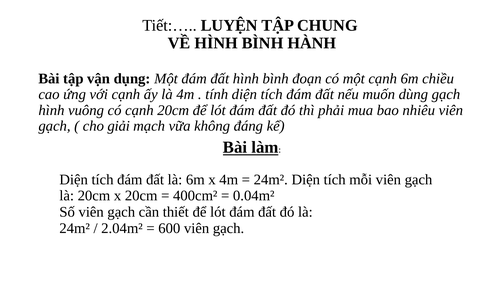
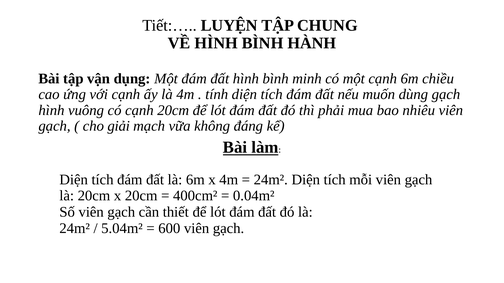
đoạn: đoạn -> minh
2.04m²: 2.04m² -> 5.04m²
